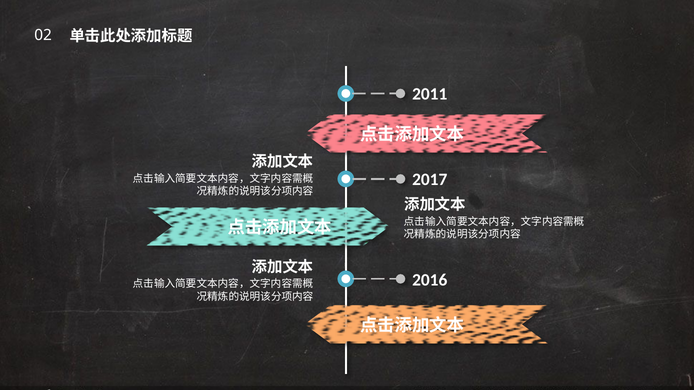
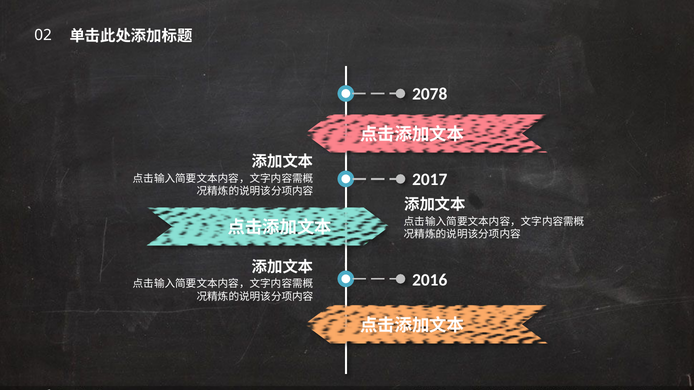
2011: 2011 -> 2078
